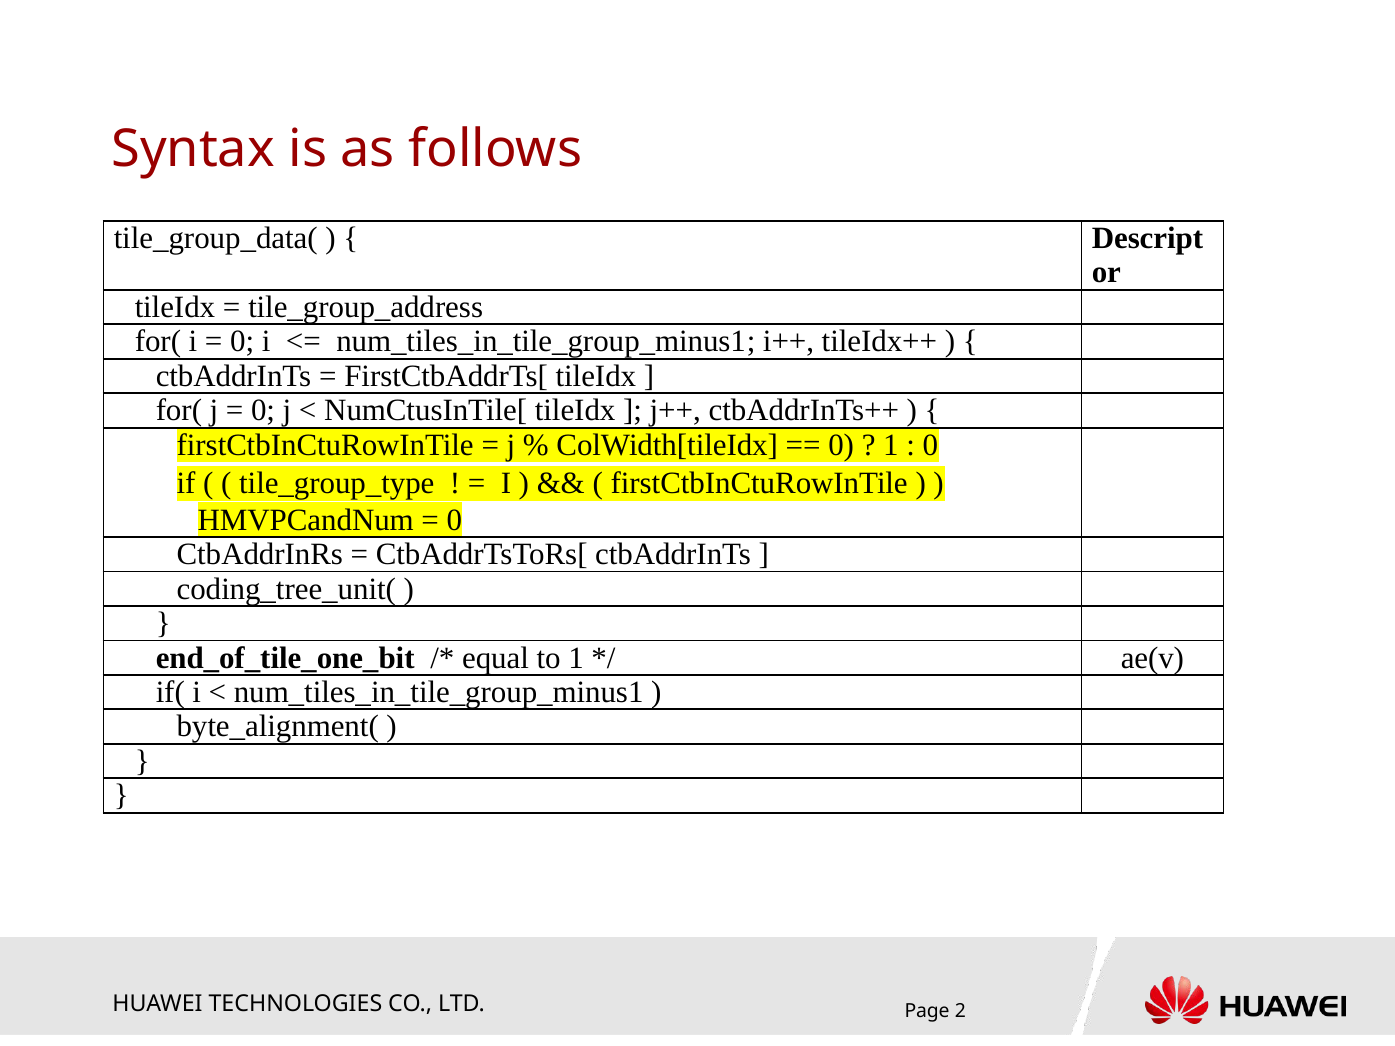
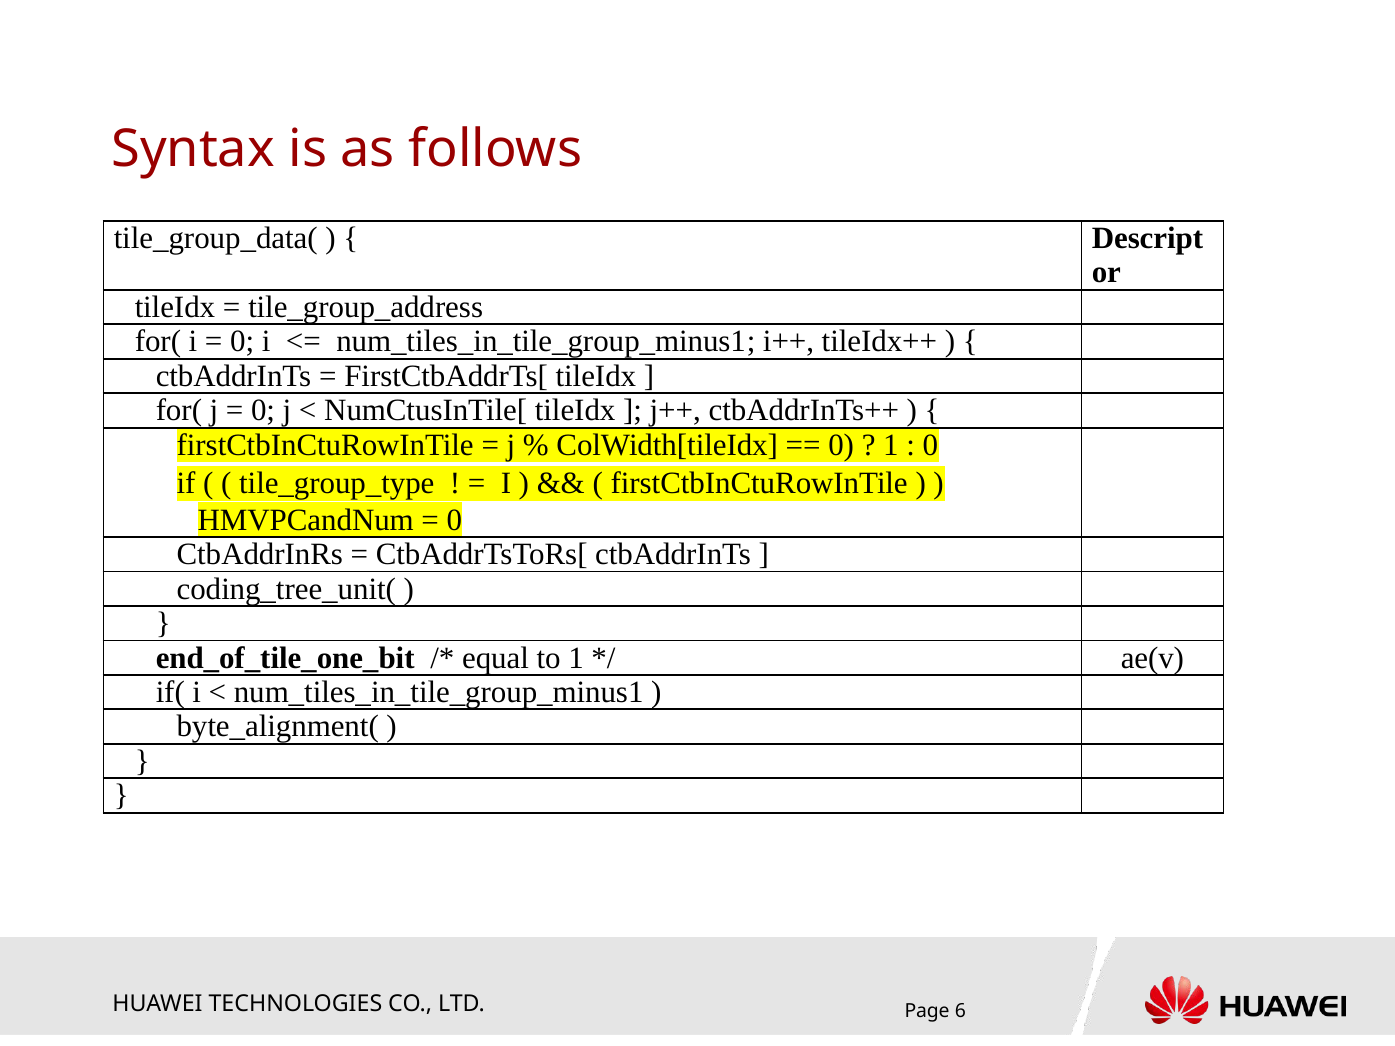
2: 2 -> 6
